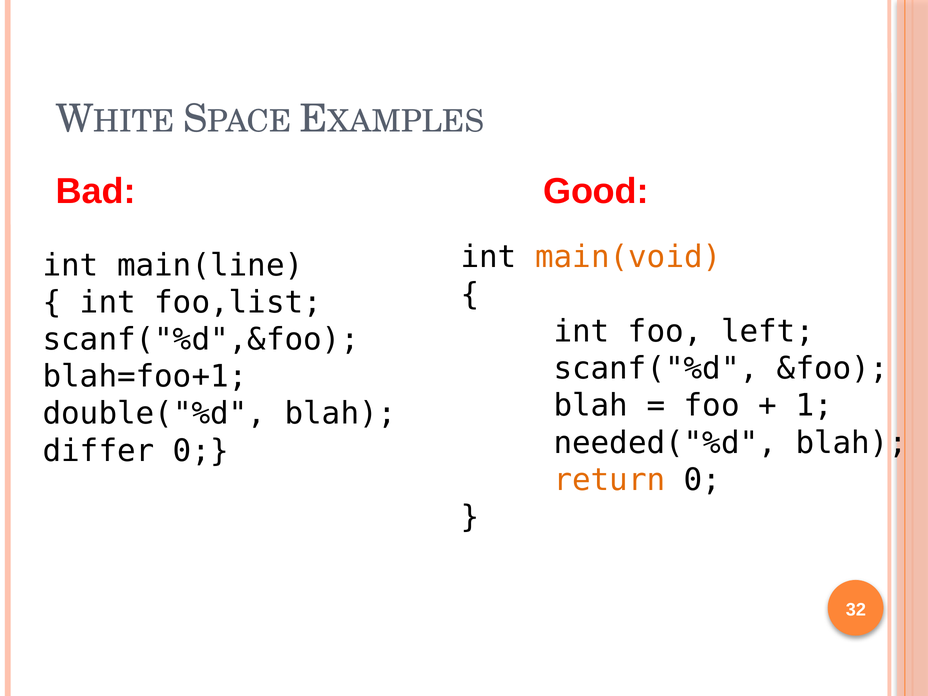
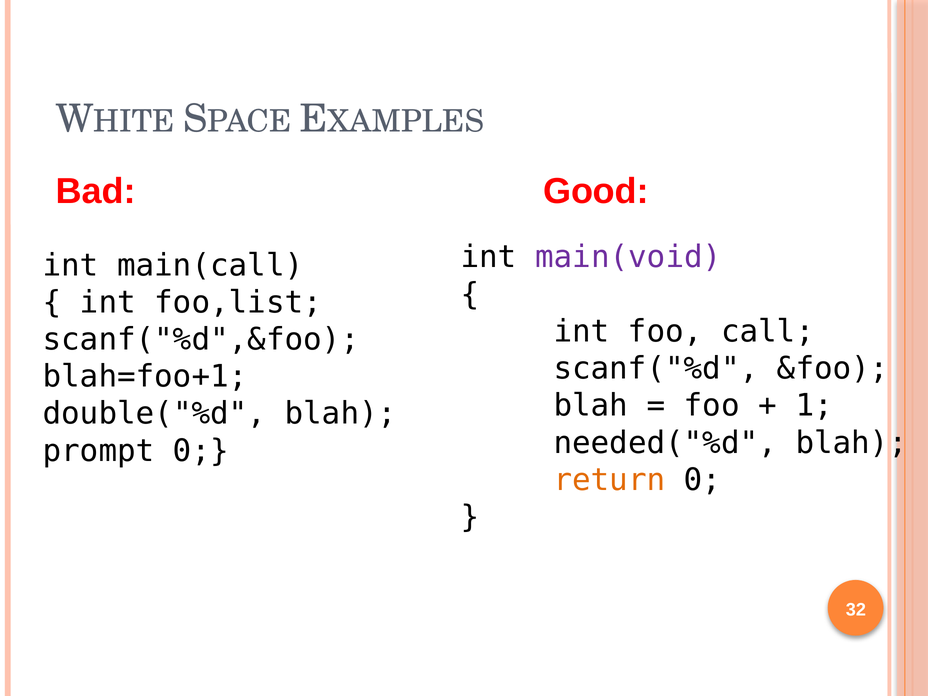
main(void colour: orange -> purple
main(line: main(line -> main(call
left: left -> call
differ: differ -> prompt
